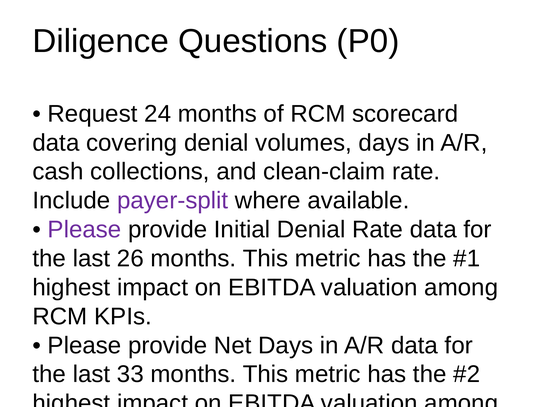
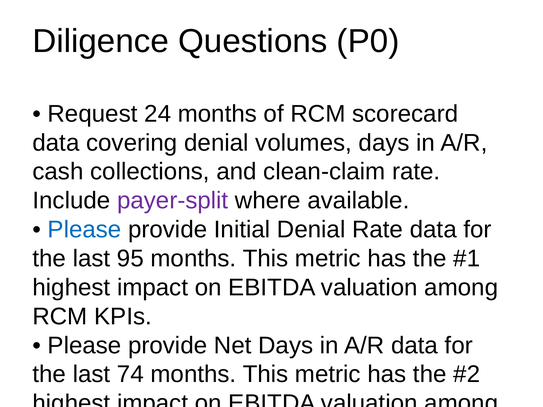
Please at (84, 230) colour: purple -> blue
26: 26 -> 95
33: 33 -> 74
